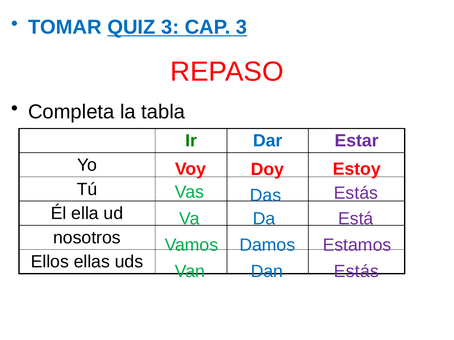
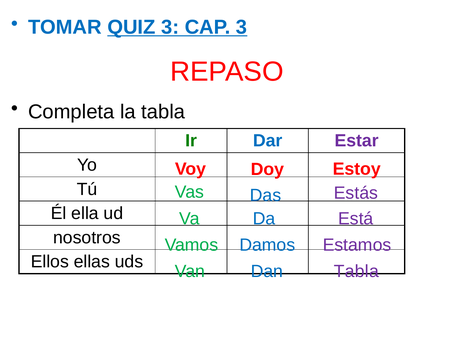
Estás at (356, 272): Estás -> Tabla
